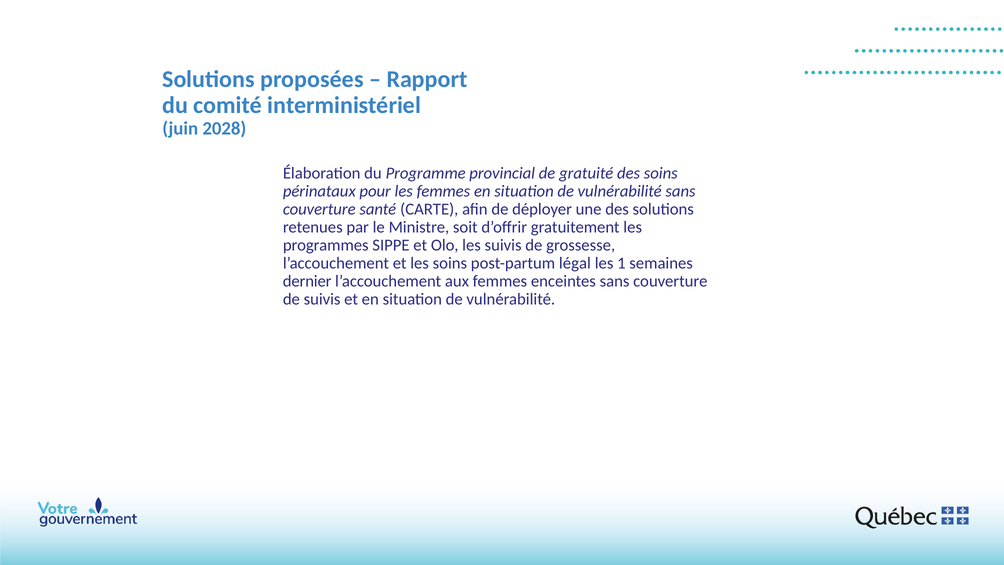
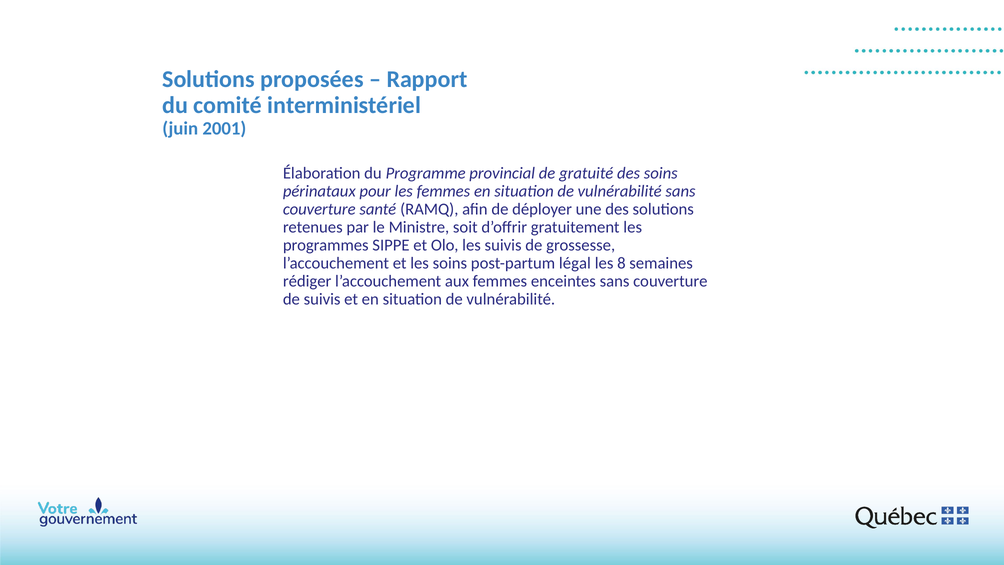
2028: 2028 -> 2001
CARTE: CARTE -> RAMQ
1: 1 -> 8
dernier: dernier -> rédiger
